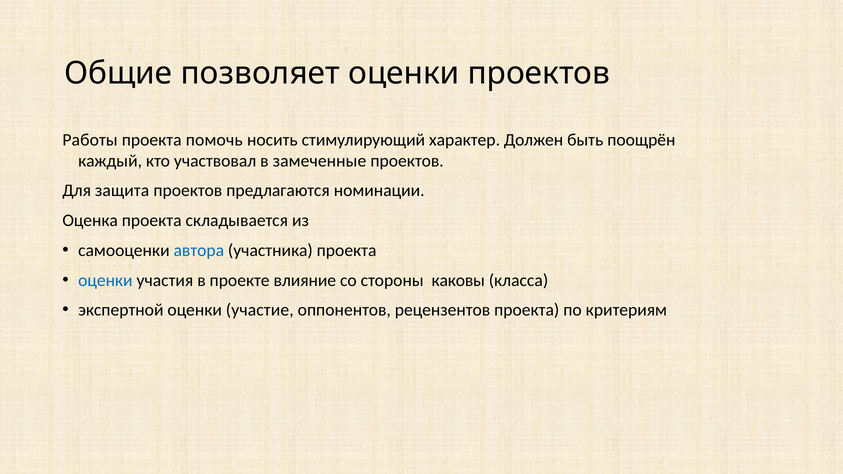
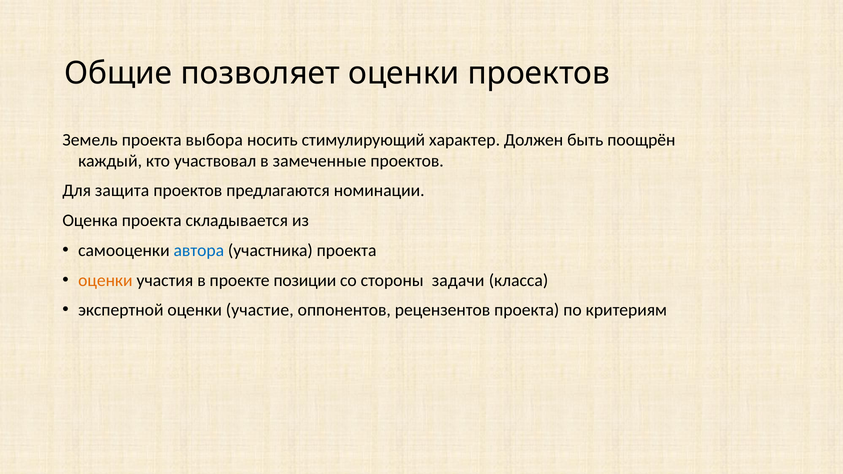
Работы: Работы -> Земель
помочь: помочь -> выбора
оценки at (105, 280) colour: blue -> orange
влияние: влияние -> позиции
каковы: каковы -> задачи
